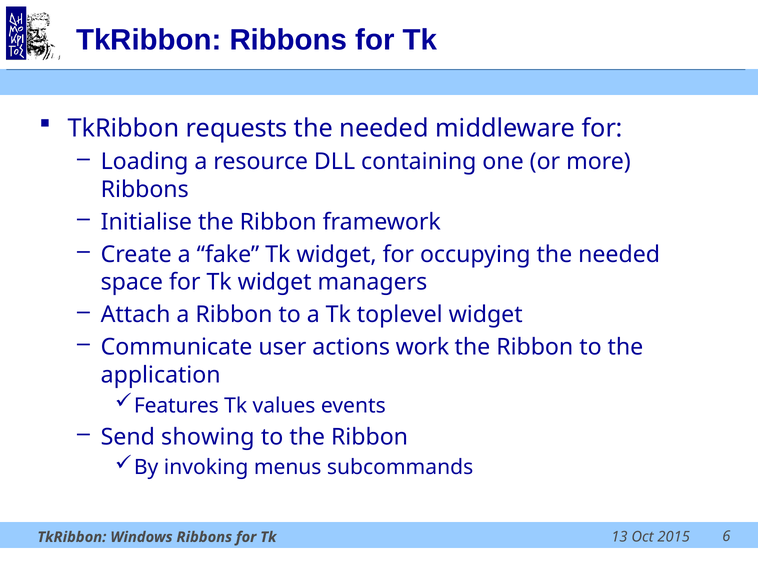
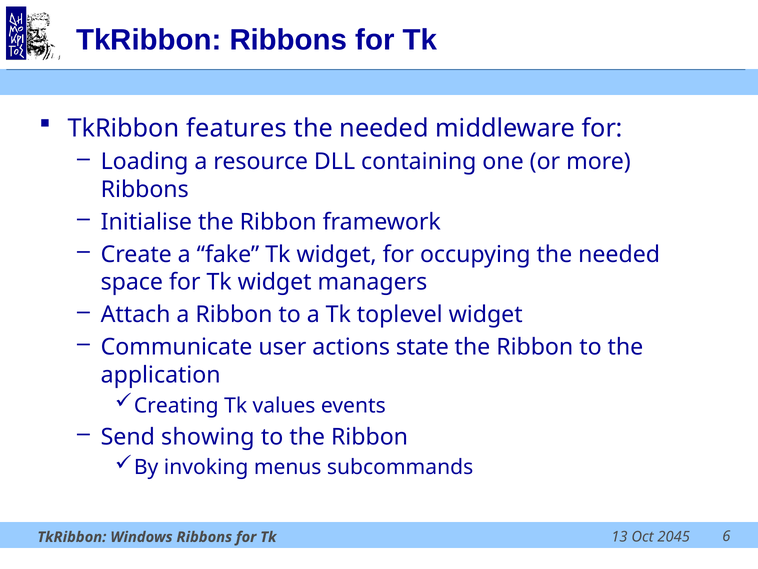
requests: requests -> features
work: work -> state
Features: Features -> Creating
2015: 2015 -> 2045
